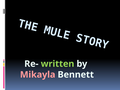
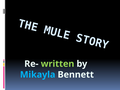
Mikayla colour: pink -> light blue
